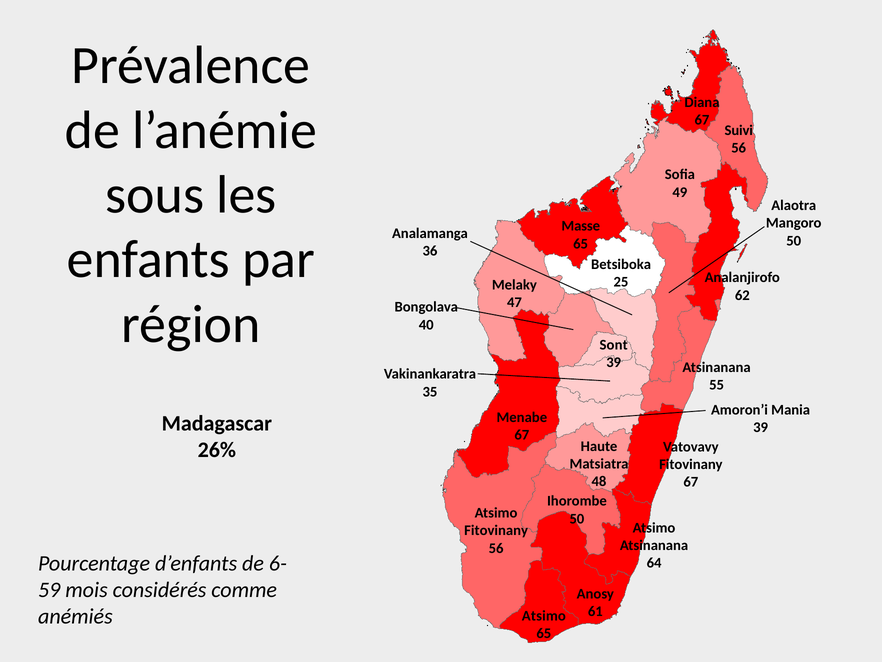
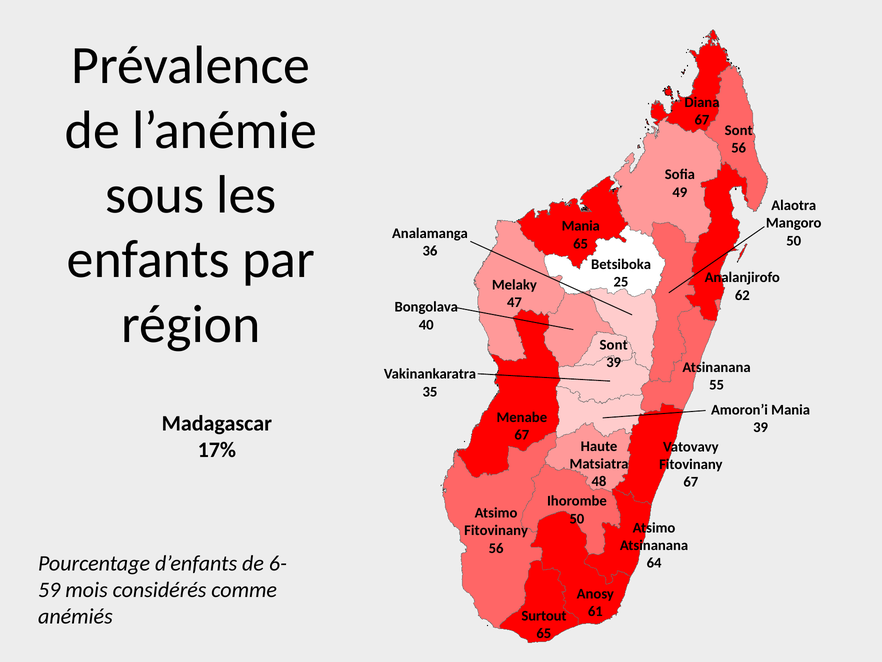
Suivi at (739, 130): Suivi -> Sont
Masse at (581, 226): Masse -> Mania
26%: 26% -> 17%
Atsimo at (544, 615): Atsimo -> Surtout
